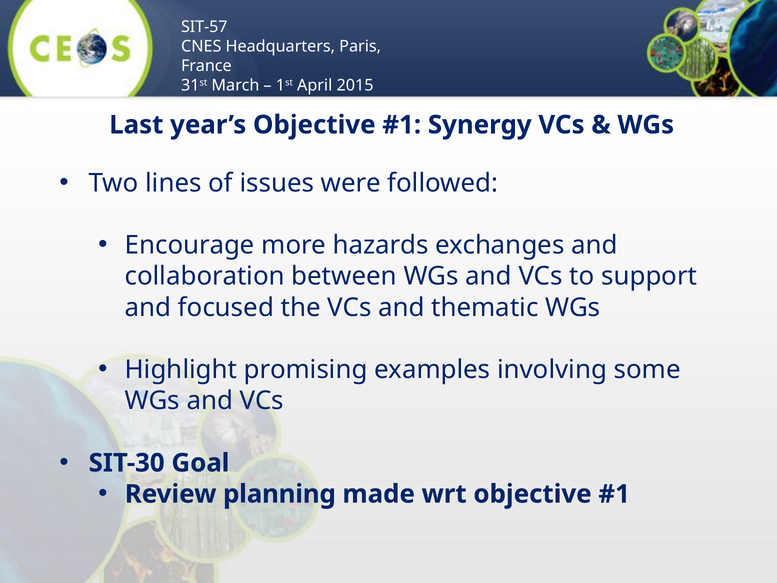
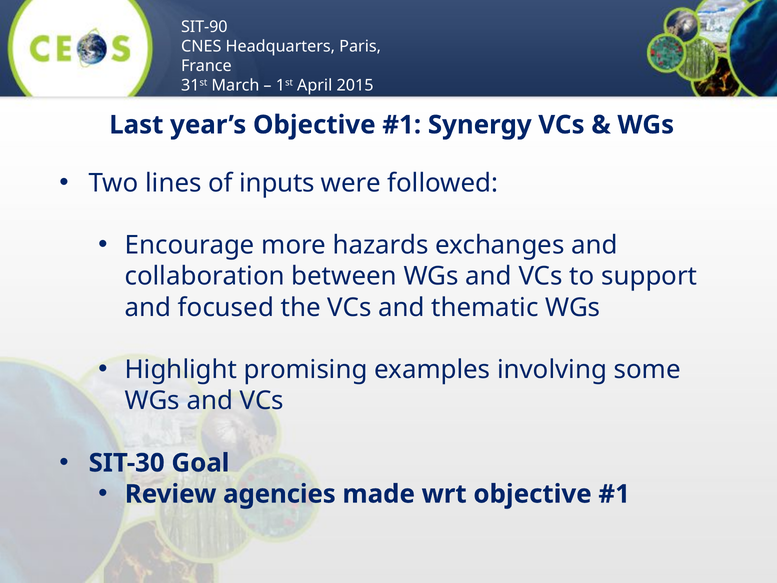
SIT-57: SIT-57 -> SIT-90
issues: issues -> inputs
planning: planning -> agencies
